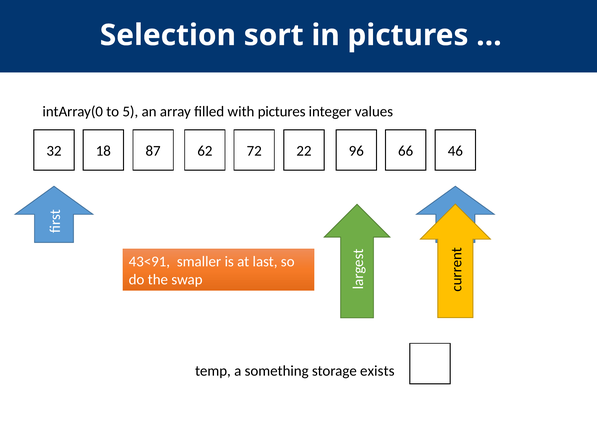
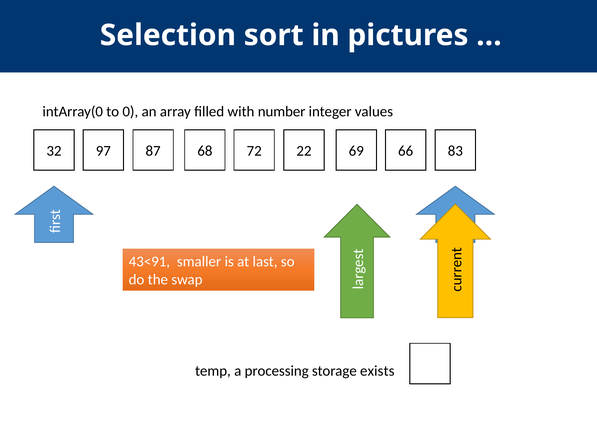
5: 5 -> 0
with pictures: pictures -> number
18: 18 -> 97
62: 62 -> 68
96: 96 -> 69
46: 46 -> 83
something: something -> processing
